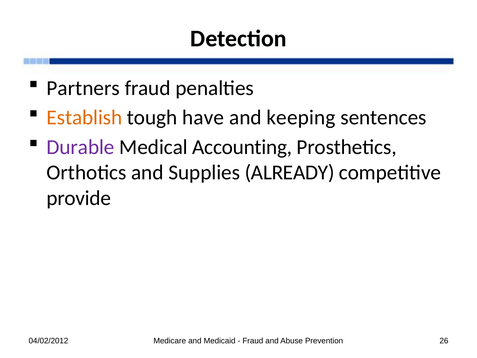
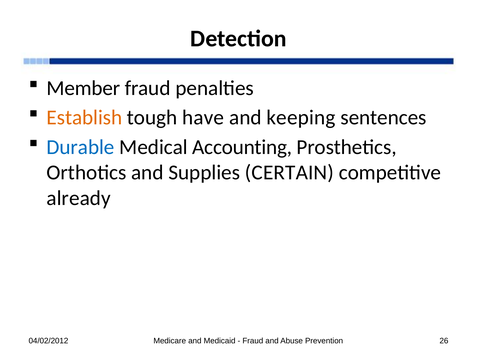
Partners: Partners -> Member
Durable colour: purple -> blue
ALREADY: ALREADY -> CERTAIN
provide: provide -> already
